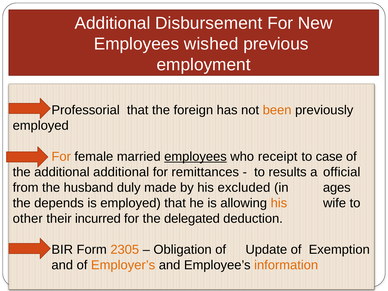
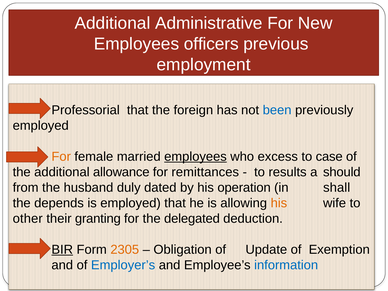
Disbursement: Disbursement -> Administrative
wished: wished -> officers
been colour: orange -> blue
receipt: receipt -> excess
additional additional: additional -> allowance
official: official -> should
made: made -> dated
excluded: excluded -> operation
ages: ages -> shall
incurred: incurred -> granting
BIR underline: none -> present
Employer’s colour: orange -> blue
information colour: orange -> blue
